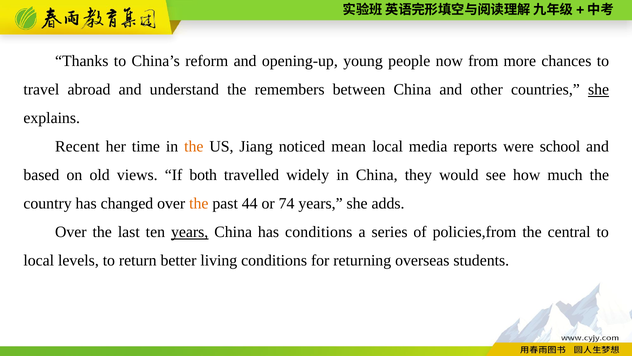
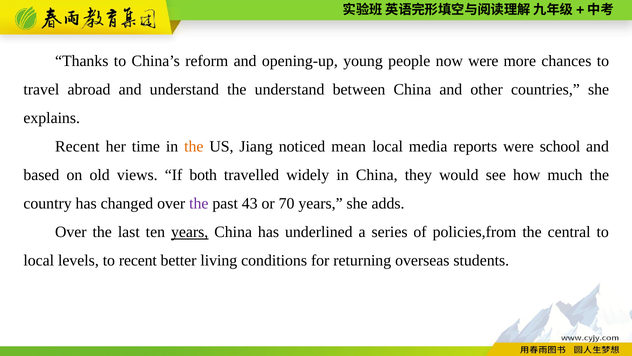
now from: from -> were
the remembers: remembers -> understand
she at (599, 90) underline: present -> none
the at (199, 203) colour: orange -> purple
44: 44 -> 43
74: 74 -> 70
has conditions: conditions -> underlined
to return: return -> recent
